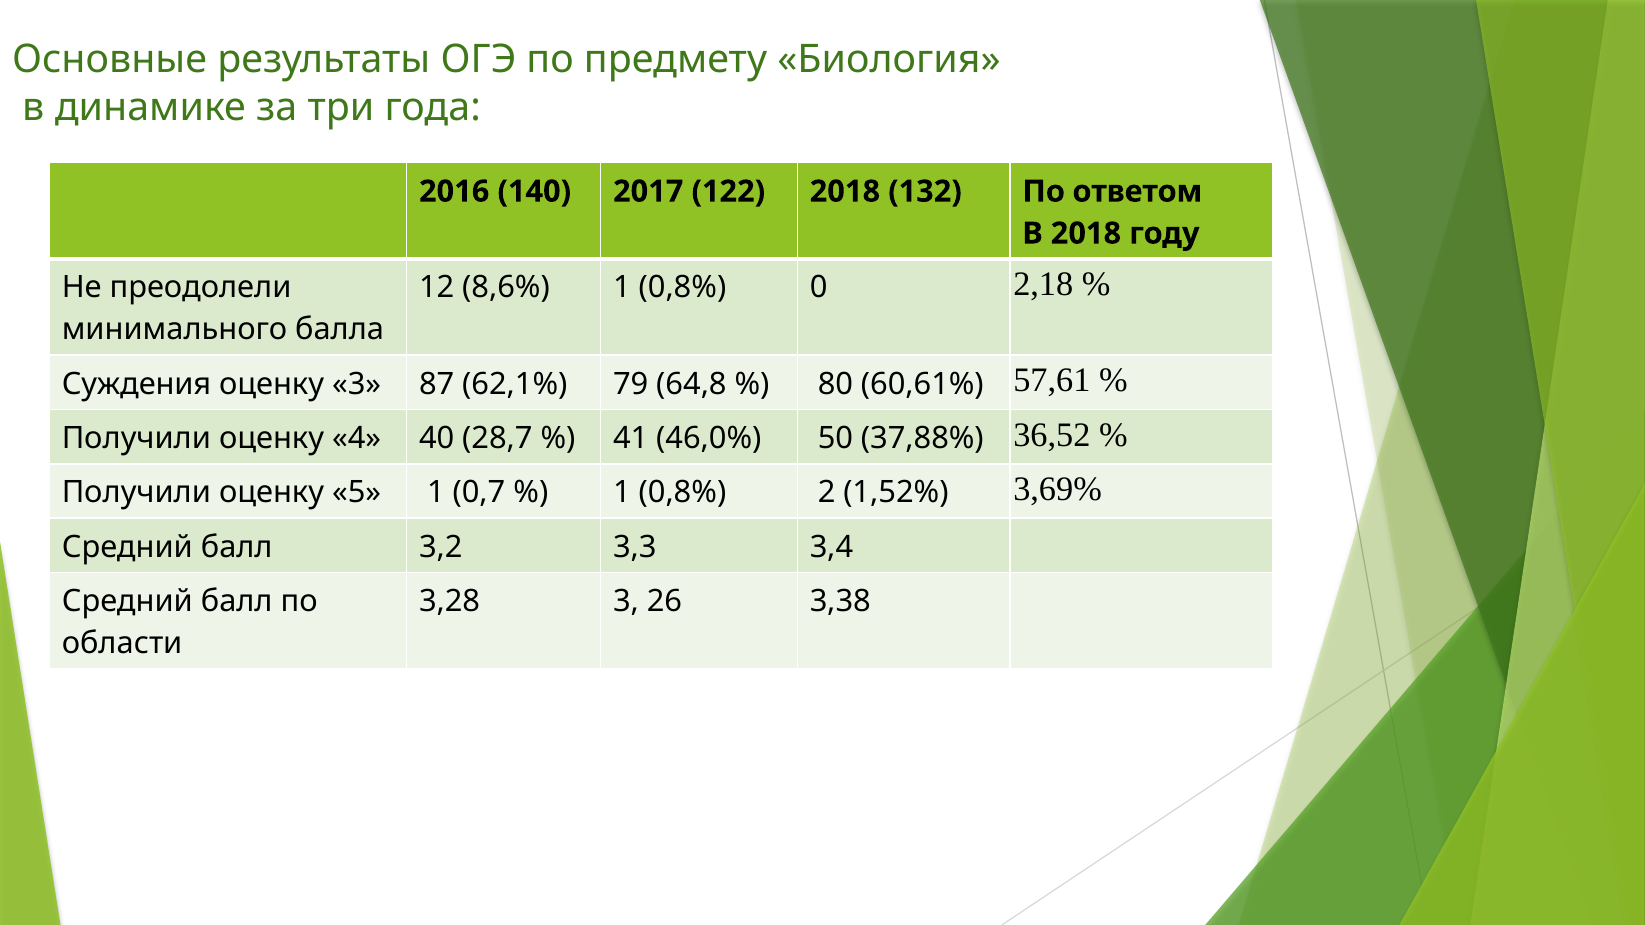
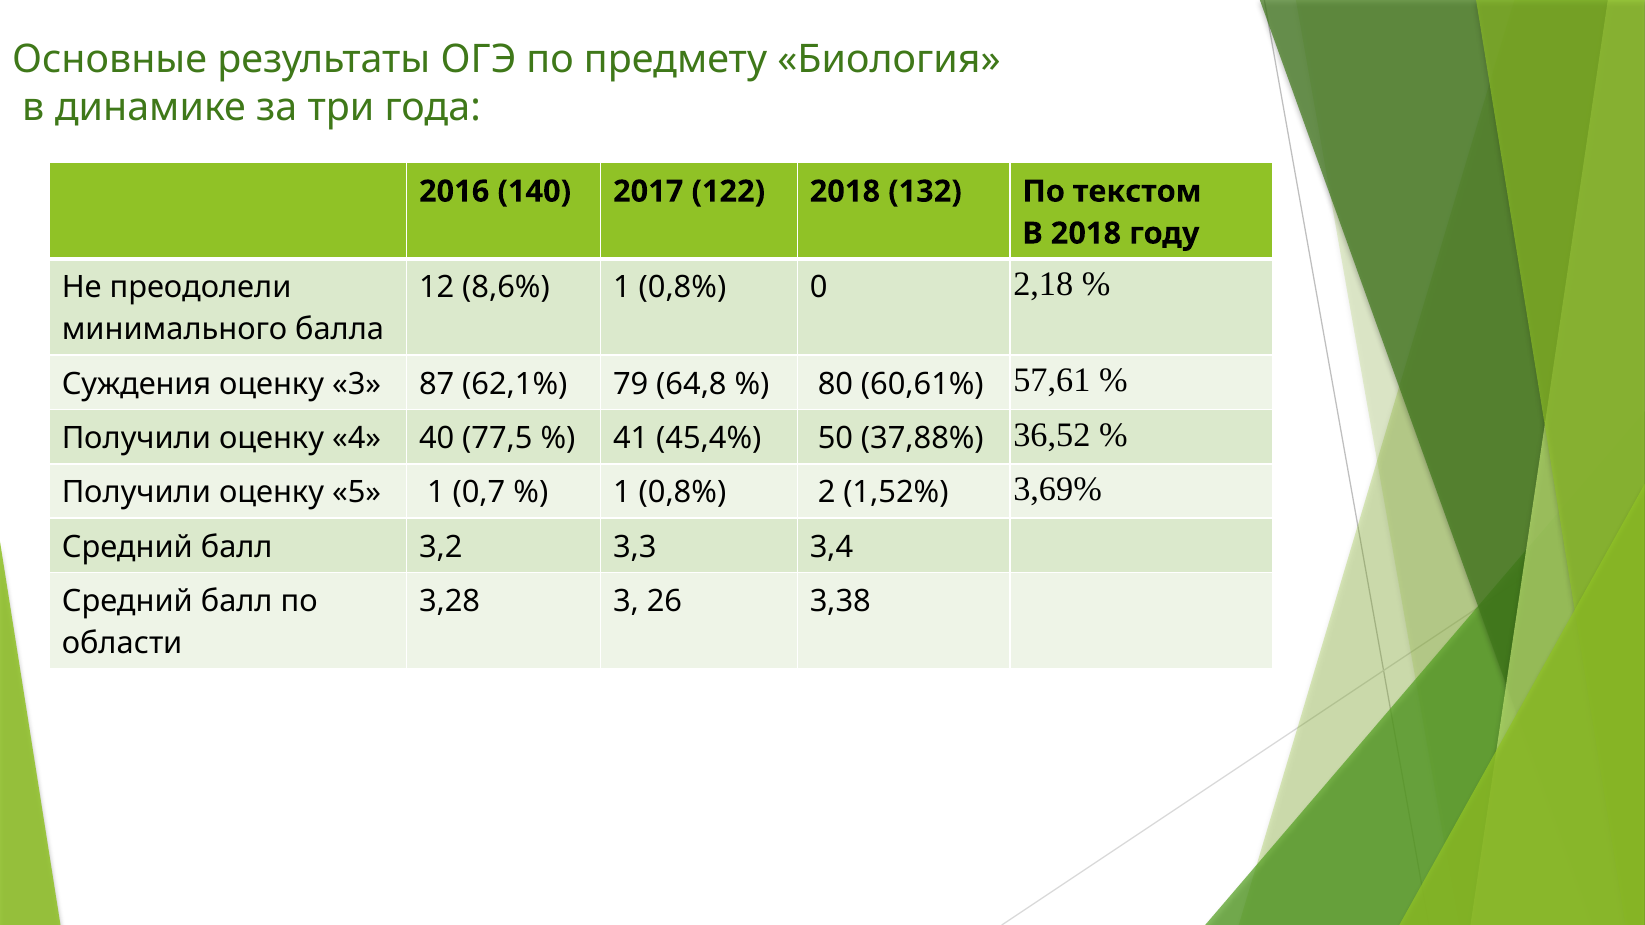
ответом: ответом -> текстом
28,7: 28,7 -> 77,5
46,0%: 46,0% -> 45,4%
